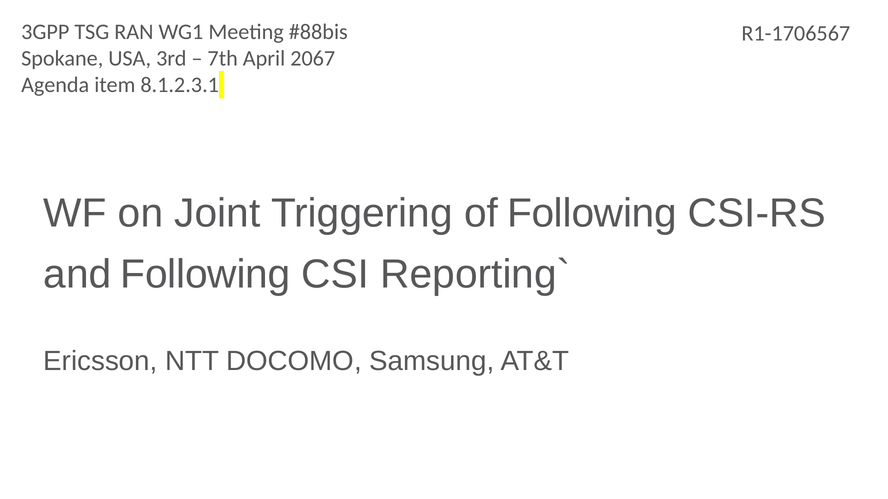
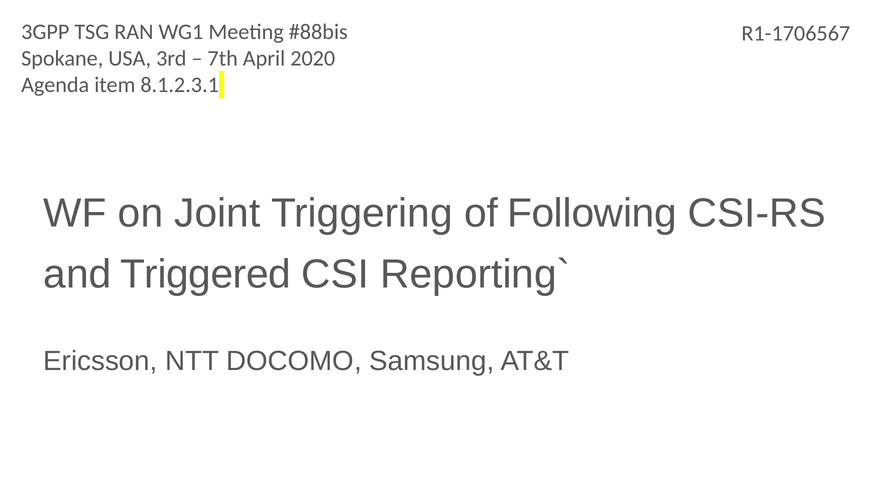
2067: 2067 -> 2020
and Following: Following -> Triggered
